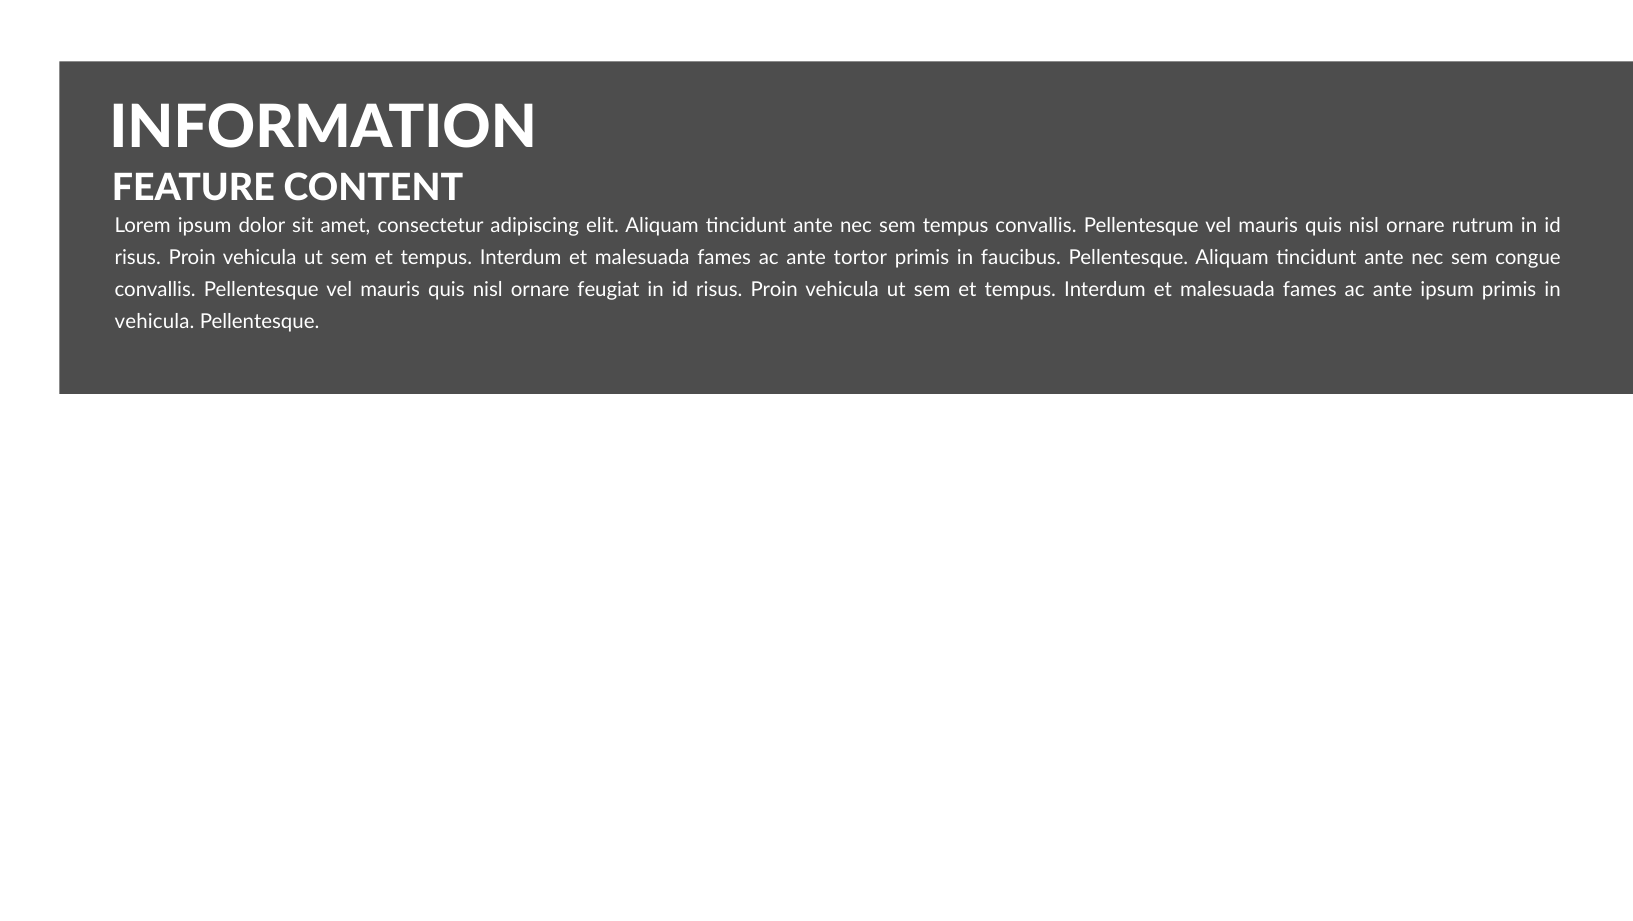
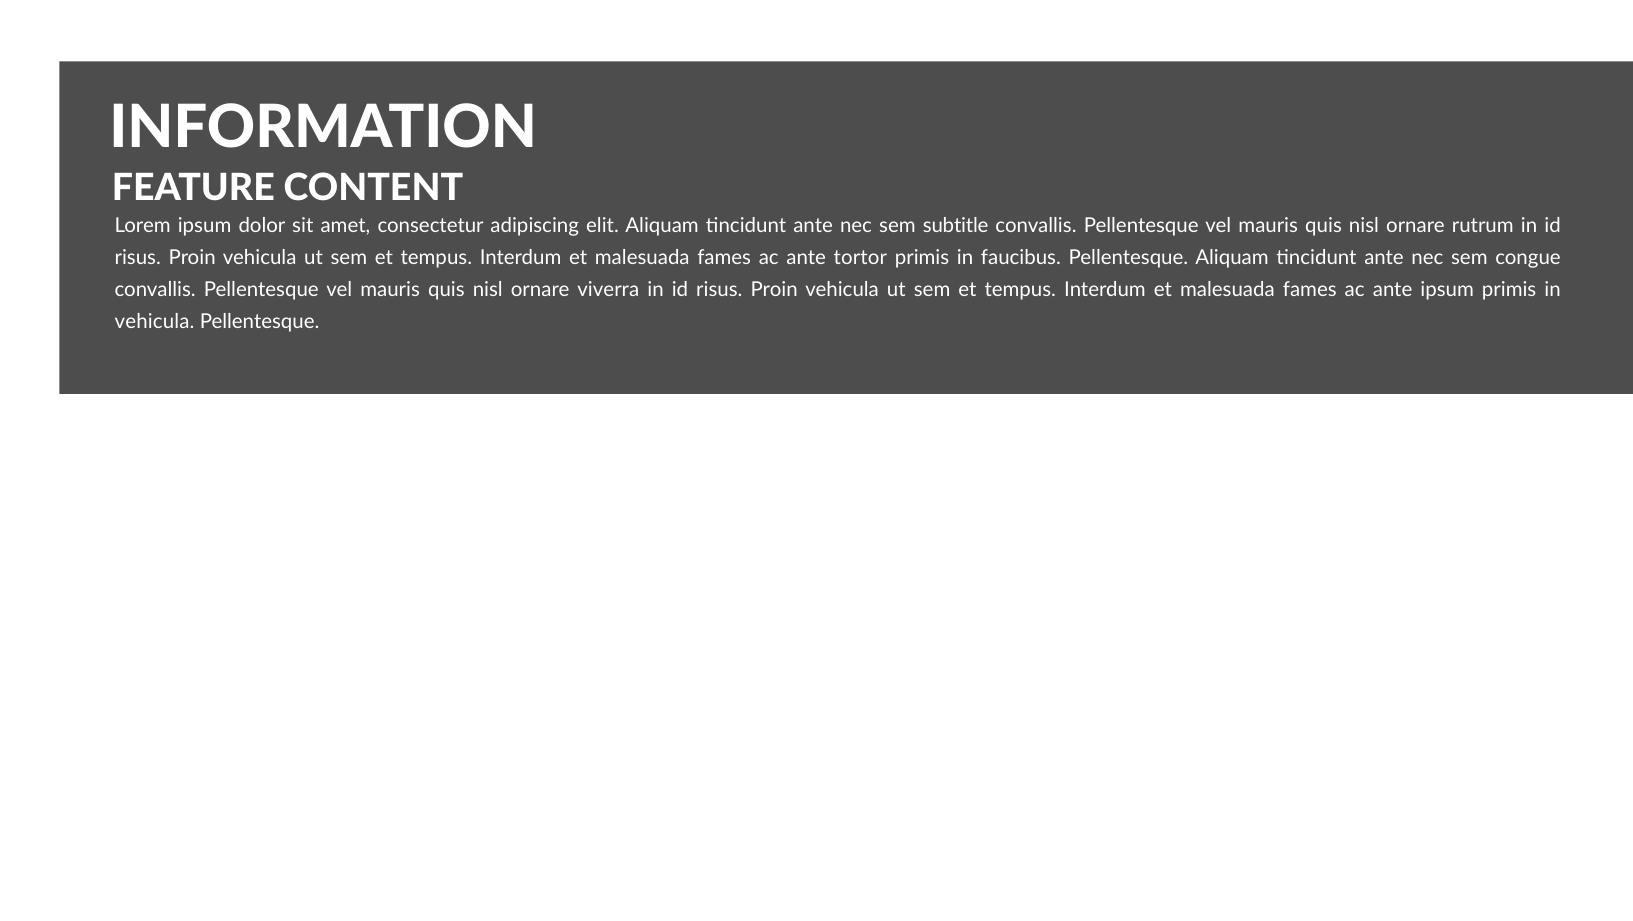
sem tempus: tempus -> subtitle
feugiat: feugiat -> viverra
